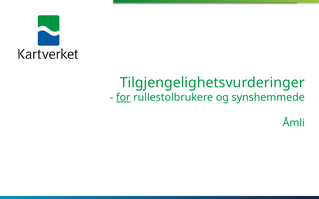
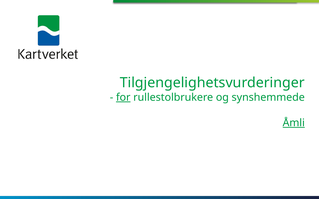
Åmli underline: none -> present
